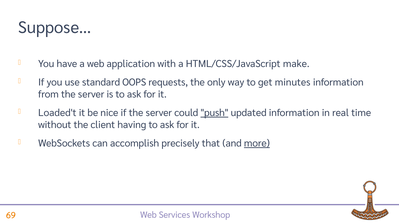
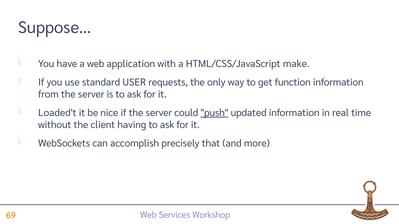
OOPS: OOPS -> USER
minutes: minutes -> function
more underline: present -> none
